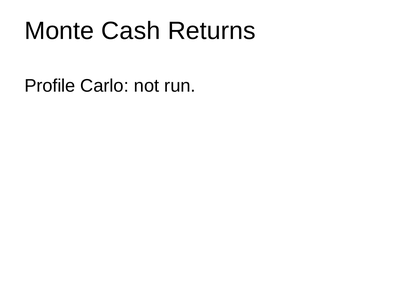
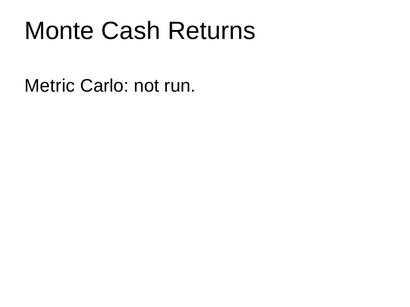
Profile: Profile -> Metric
